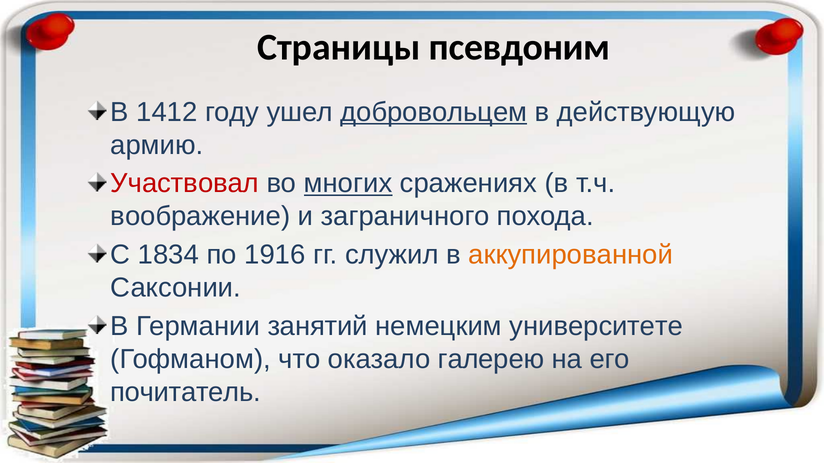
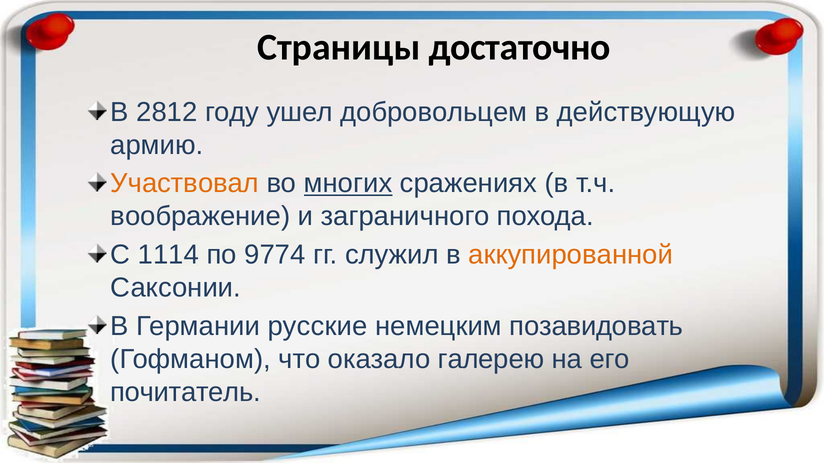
псевдоним: псевдоним -> достаточно
1412: 1412 -> 2812
добровольцем underline: present -> none
Участвовал colour: red -> orange
1834: 1834 -> 1114
1916: 1916 -> 9774
занятий: занятий -> русские
университете: университете -> позавидовать
